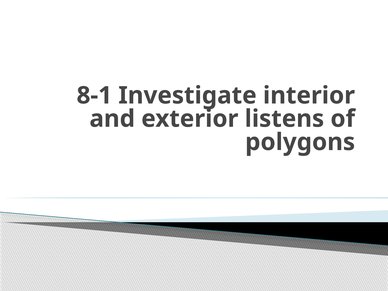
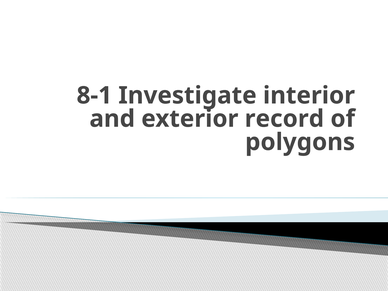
listens: listens -> record
